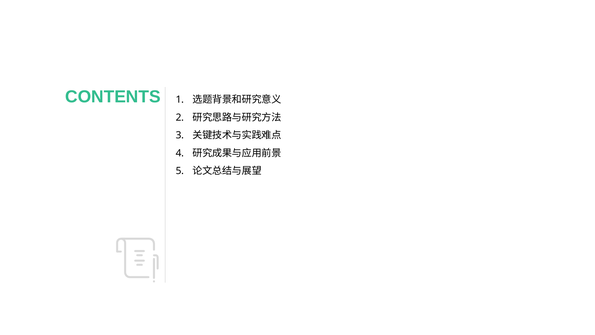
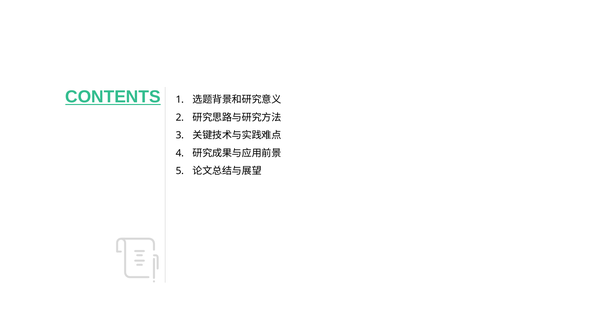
CONTENTS underline: none -> present
